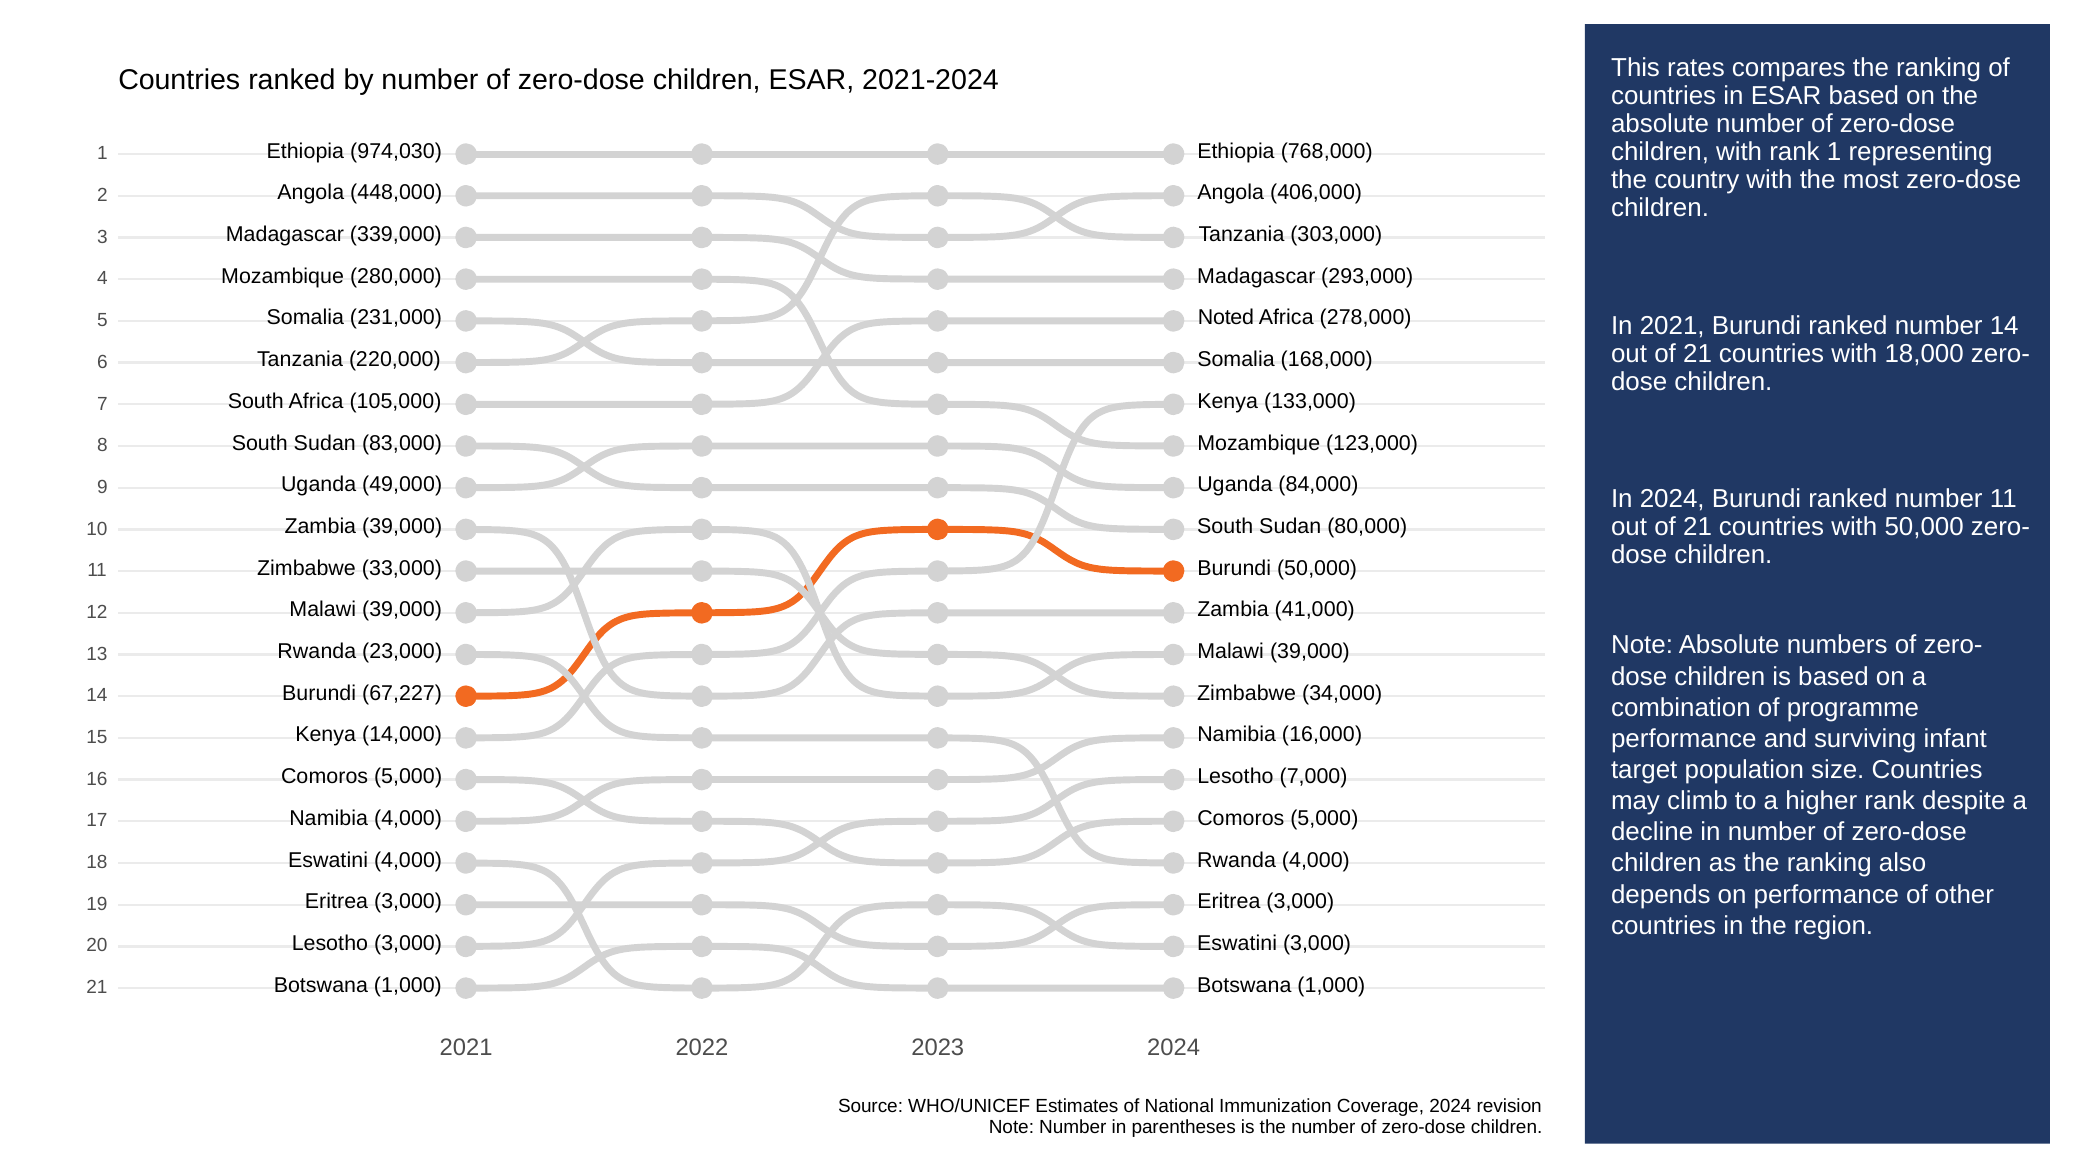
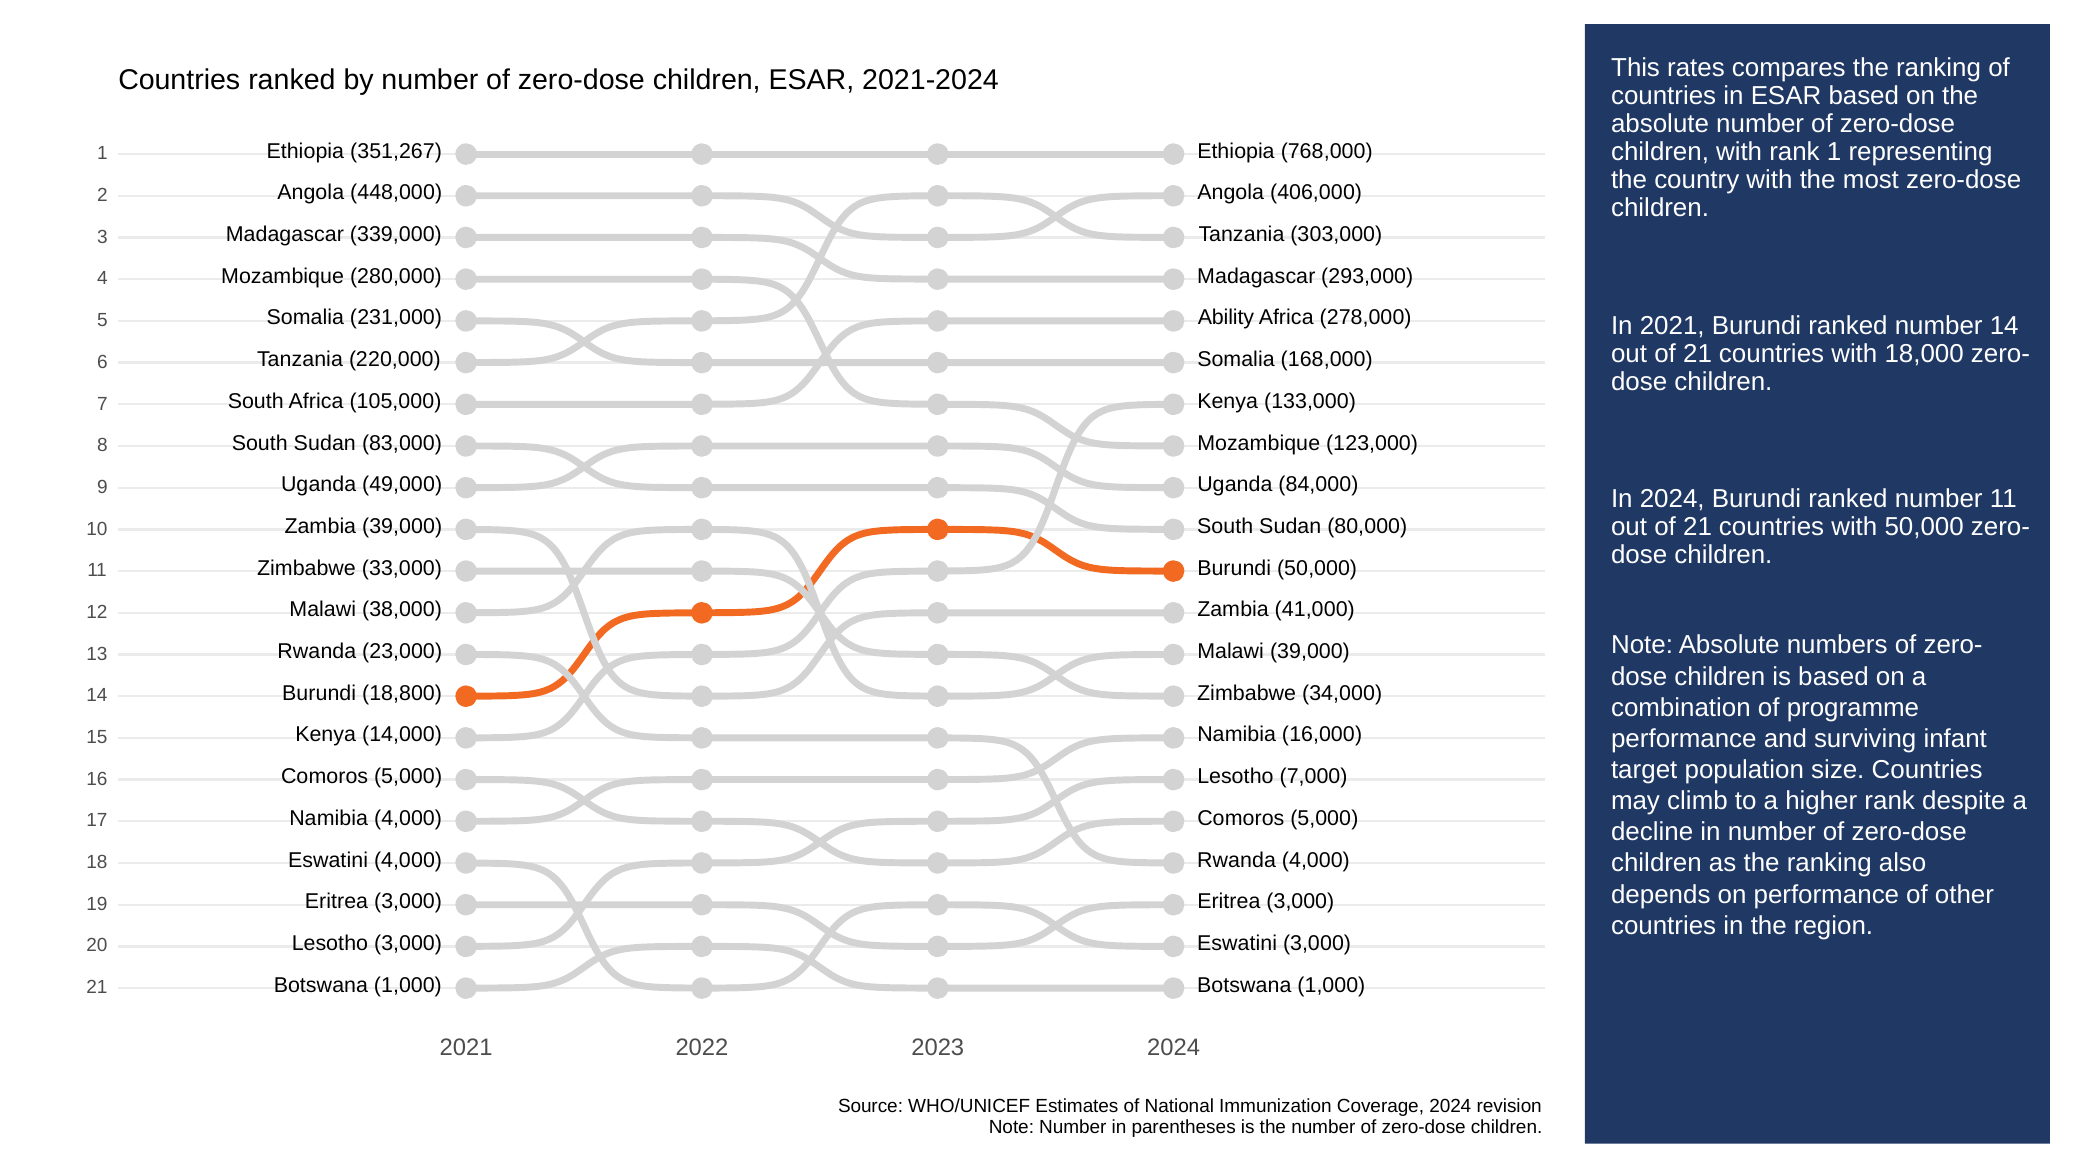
974,030: 974,030 -> 351,267
Noted: Noted -> Ability
39,000 at (402, 610): 39,000 -> 38,000
67,227: 67,227 -> 18,800
